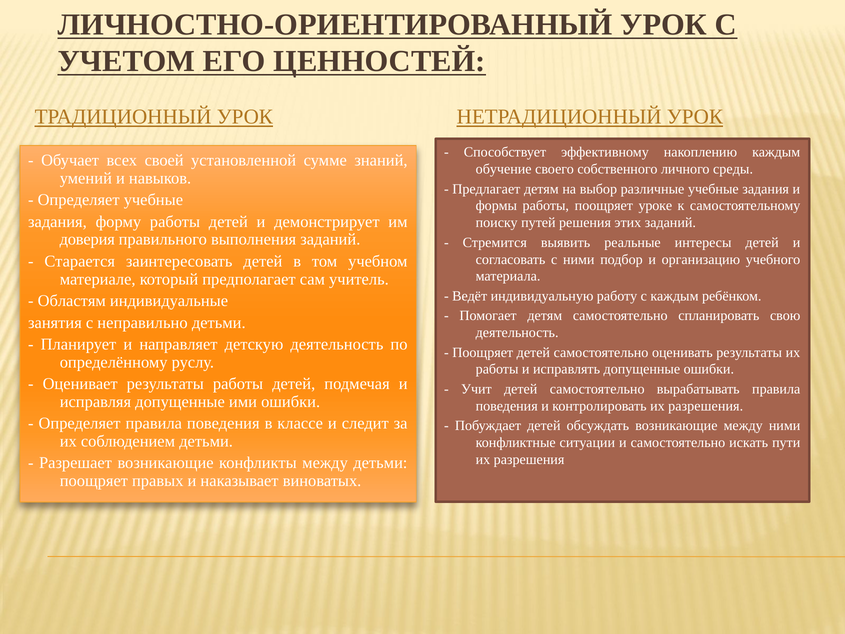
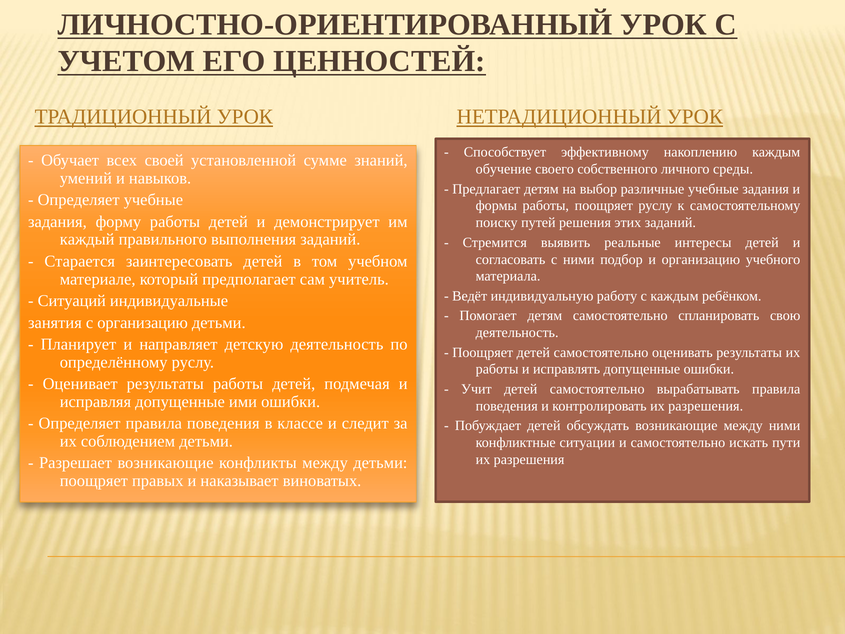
поощряет уроке: уроке -> руслу
доверия: доверия -> каждый
Областям: Областям -> Ситуаций
с неправильно: неправильно -> организацию
